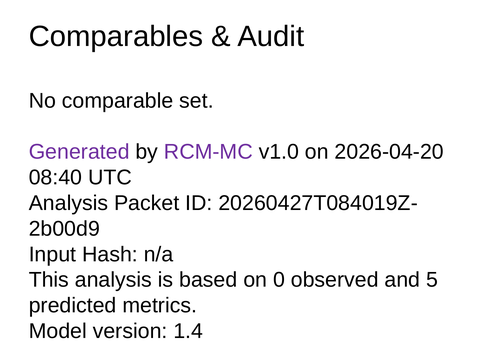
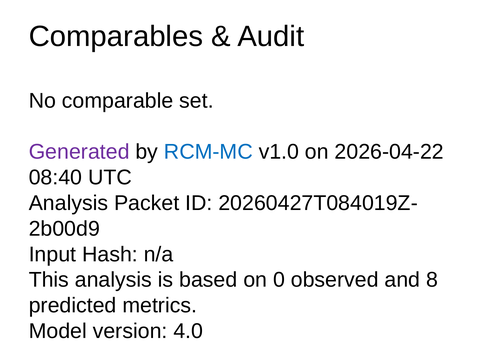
RCM-MC colour: purple -> blue
2026-04-20: 2026-04-20 -> 2026-04-22
5: 5 -> 8
1.4: 1.4 -> 4.0
